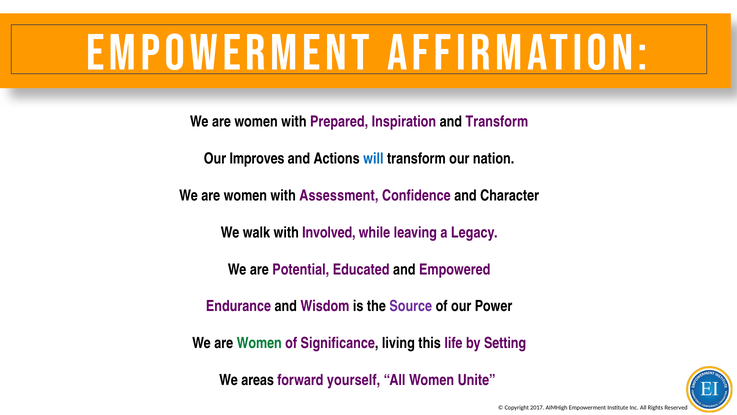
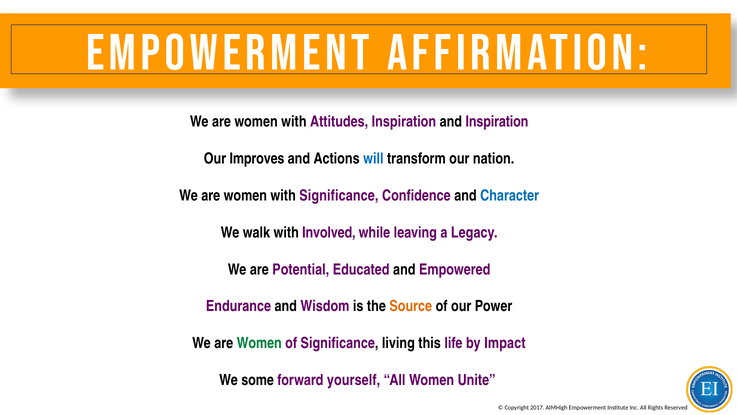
Prepared: Prepared -> Attitudes
and Transform: Transform -> Inspiration
with Assessment: Assessment -> Significance
Character colour: black -> blue
Source colour: purple -> orange
Setting: Setting -> Impact
areas: areas -> some
